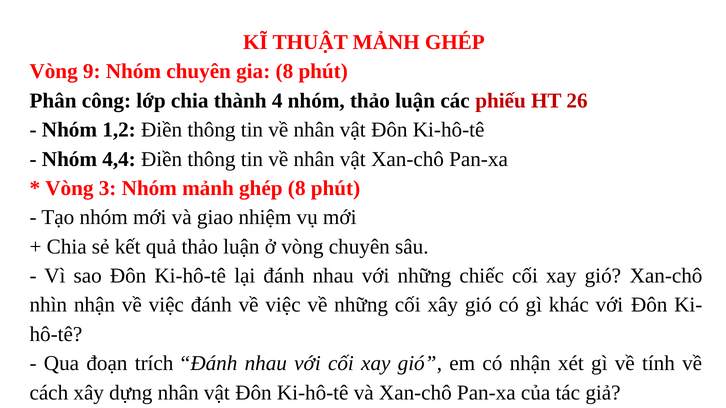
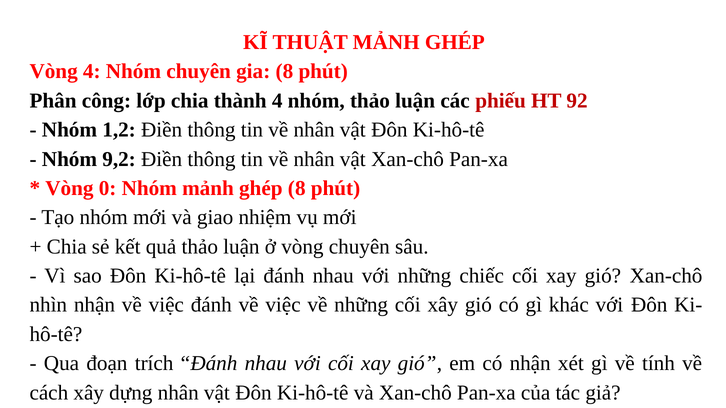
Vòng 9: 9 -> 4
26: 26 -> 92
4,4: 4,4 -> 9,2
3: 3 -> 0
